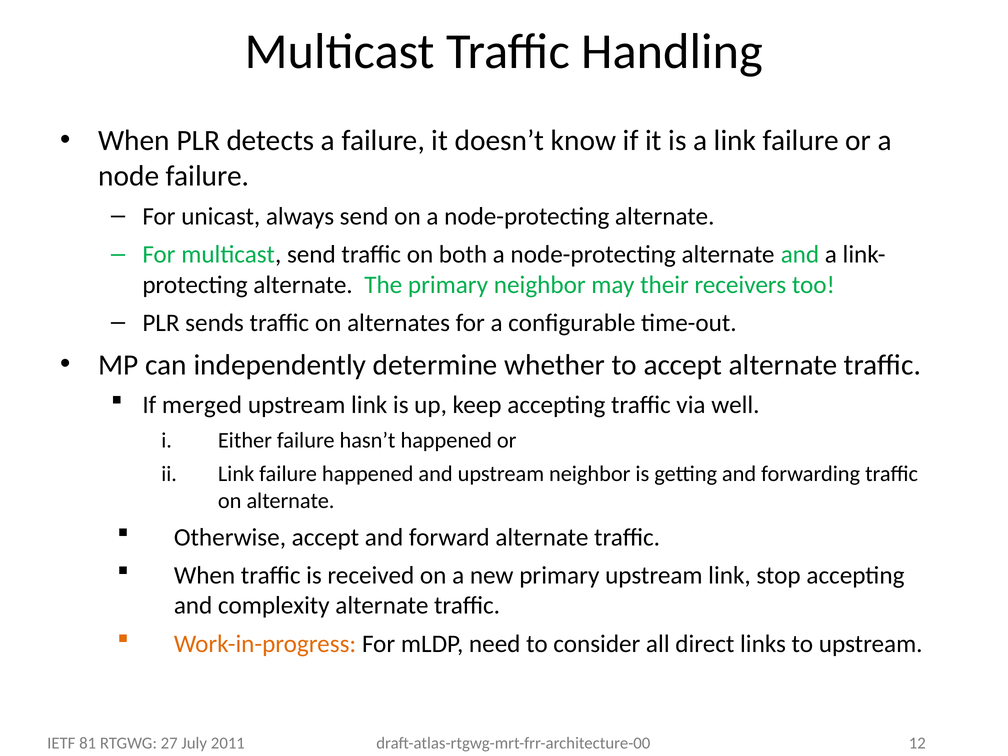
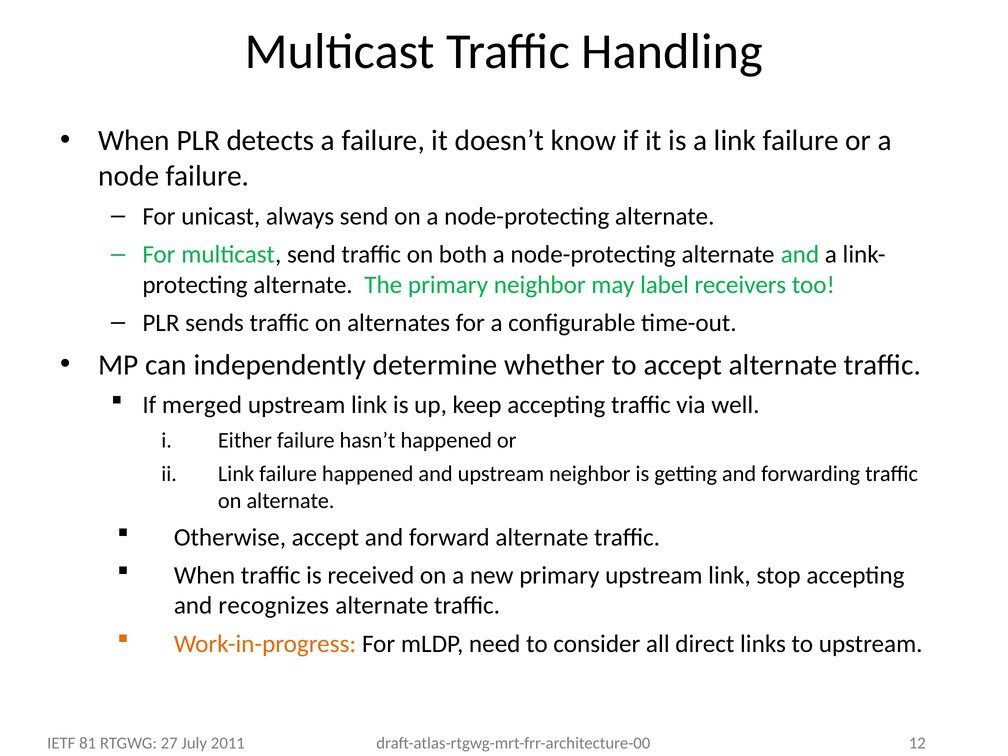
their: their -> label
complexity: complexity -> recognizes
